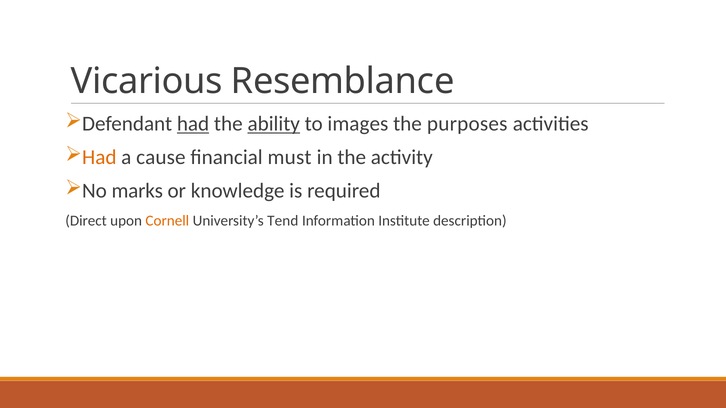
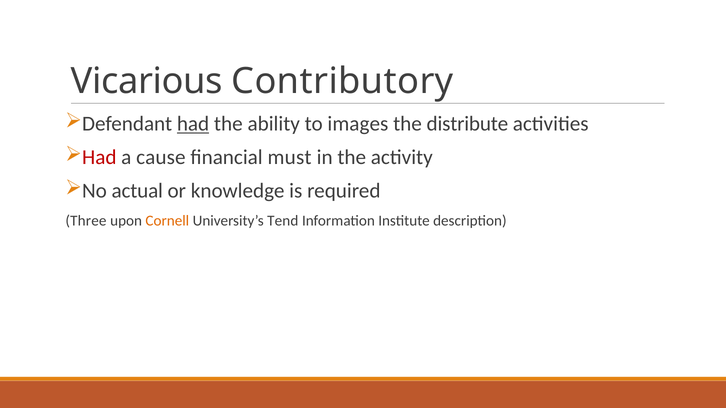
Resemblance: Resemblance -> Contributory
ability underline: present -> none
purposes: purposes -> distribute
Had at (99, 157) colour: orange -> red
marks: marks -> actual
Direct: Direct -> Three
